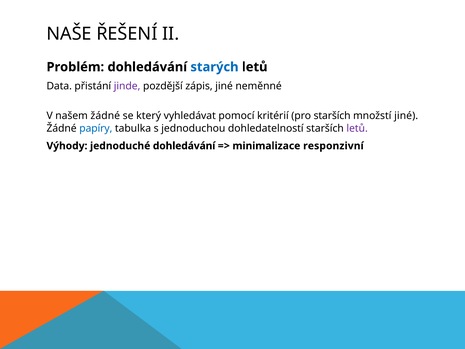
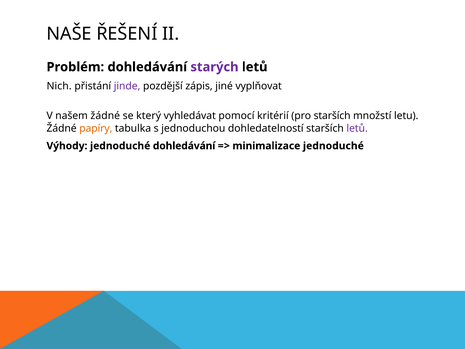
starých colour: blue -> purple
Data: Data -> Nich
neměnné: neměnné -> vyplňovat
množstí jiné: jiné -> letu
papíry colour: blue -> orange
minimalizace responzivní: responzivní -> jednoduché
